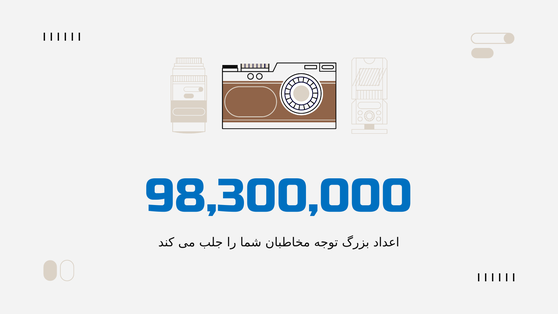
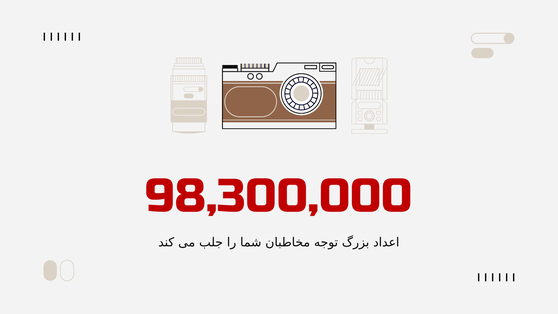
98,300,000 colour: blue -> red
